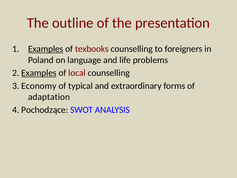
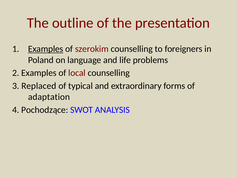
texbooks: texbooks -> szerokim
Examples at (39, 73) underline: present -> none
Economy: Economy -> Replaced
